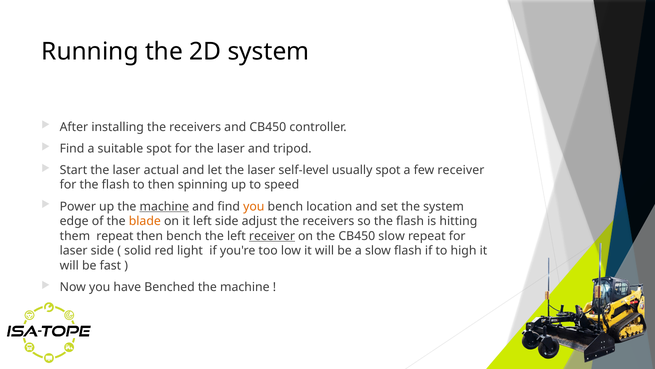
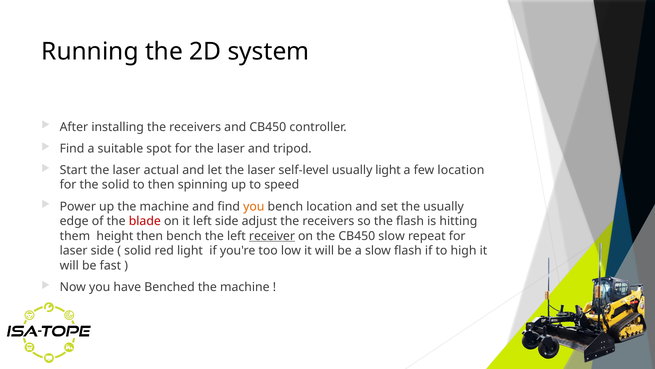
usually spot: spot -> light
few receiver: receiver -> location
for the flash: flash -> solid
machine at (164, 206) underline: present -> none
the system: system -> usually
blade colour: orange -> red
them repeat: repeat -> height
